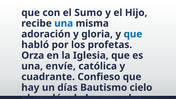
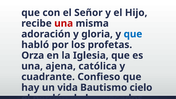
Sumo: Sumo -> Señor
una at (64, 23) colour: blue -> red
envíe: envíe -> ajena
días: días -> vida
